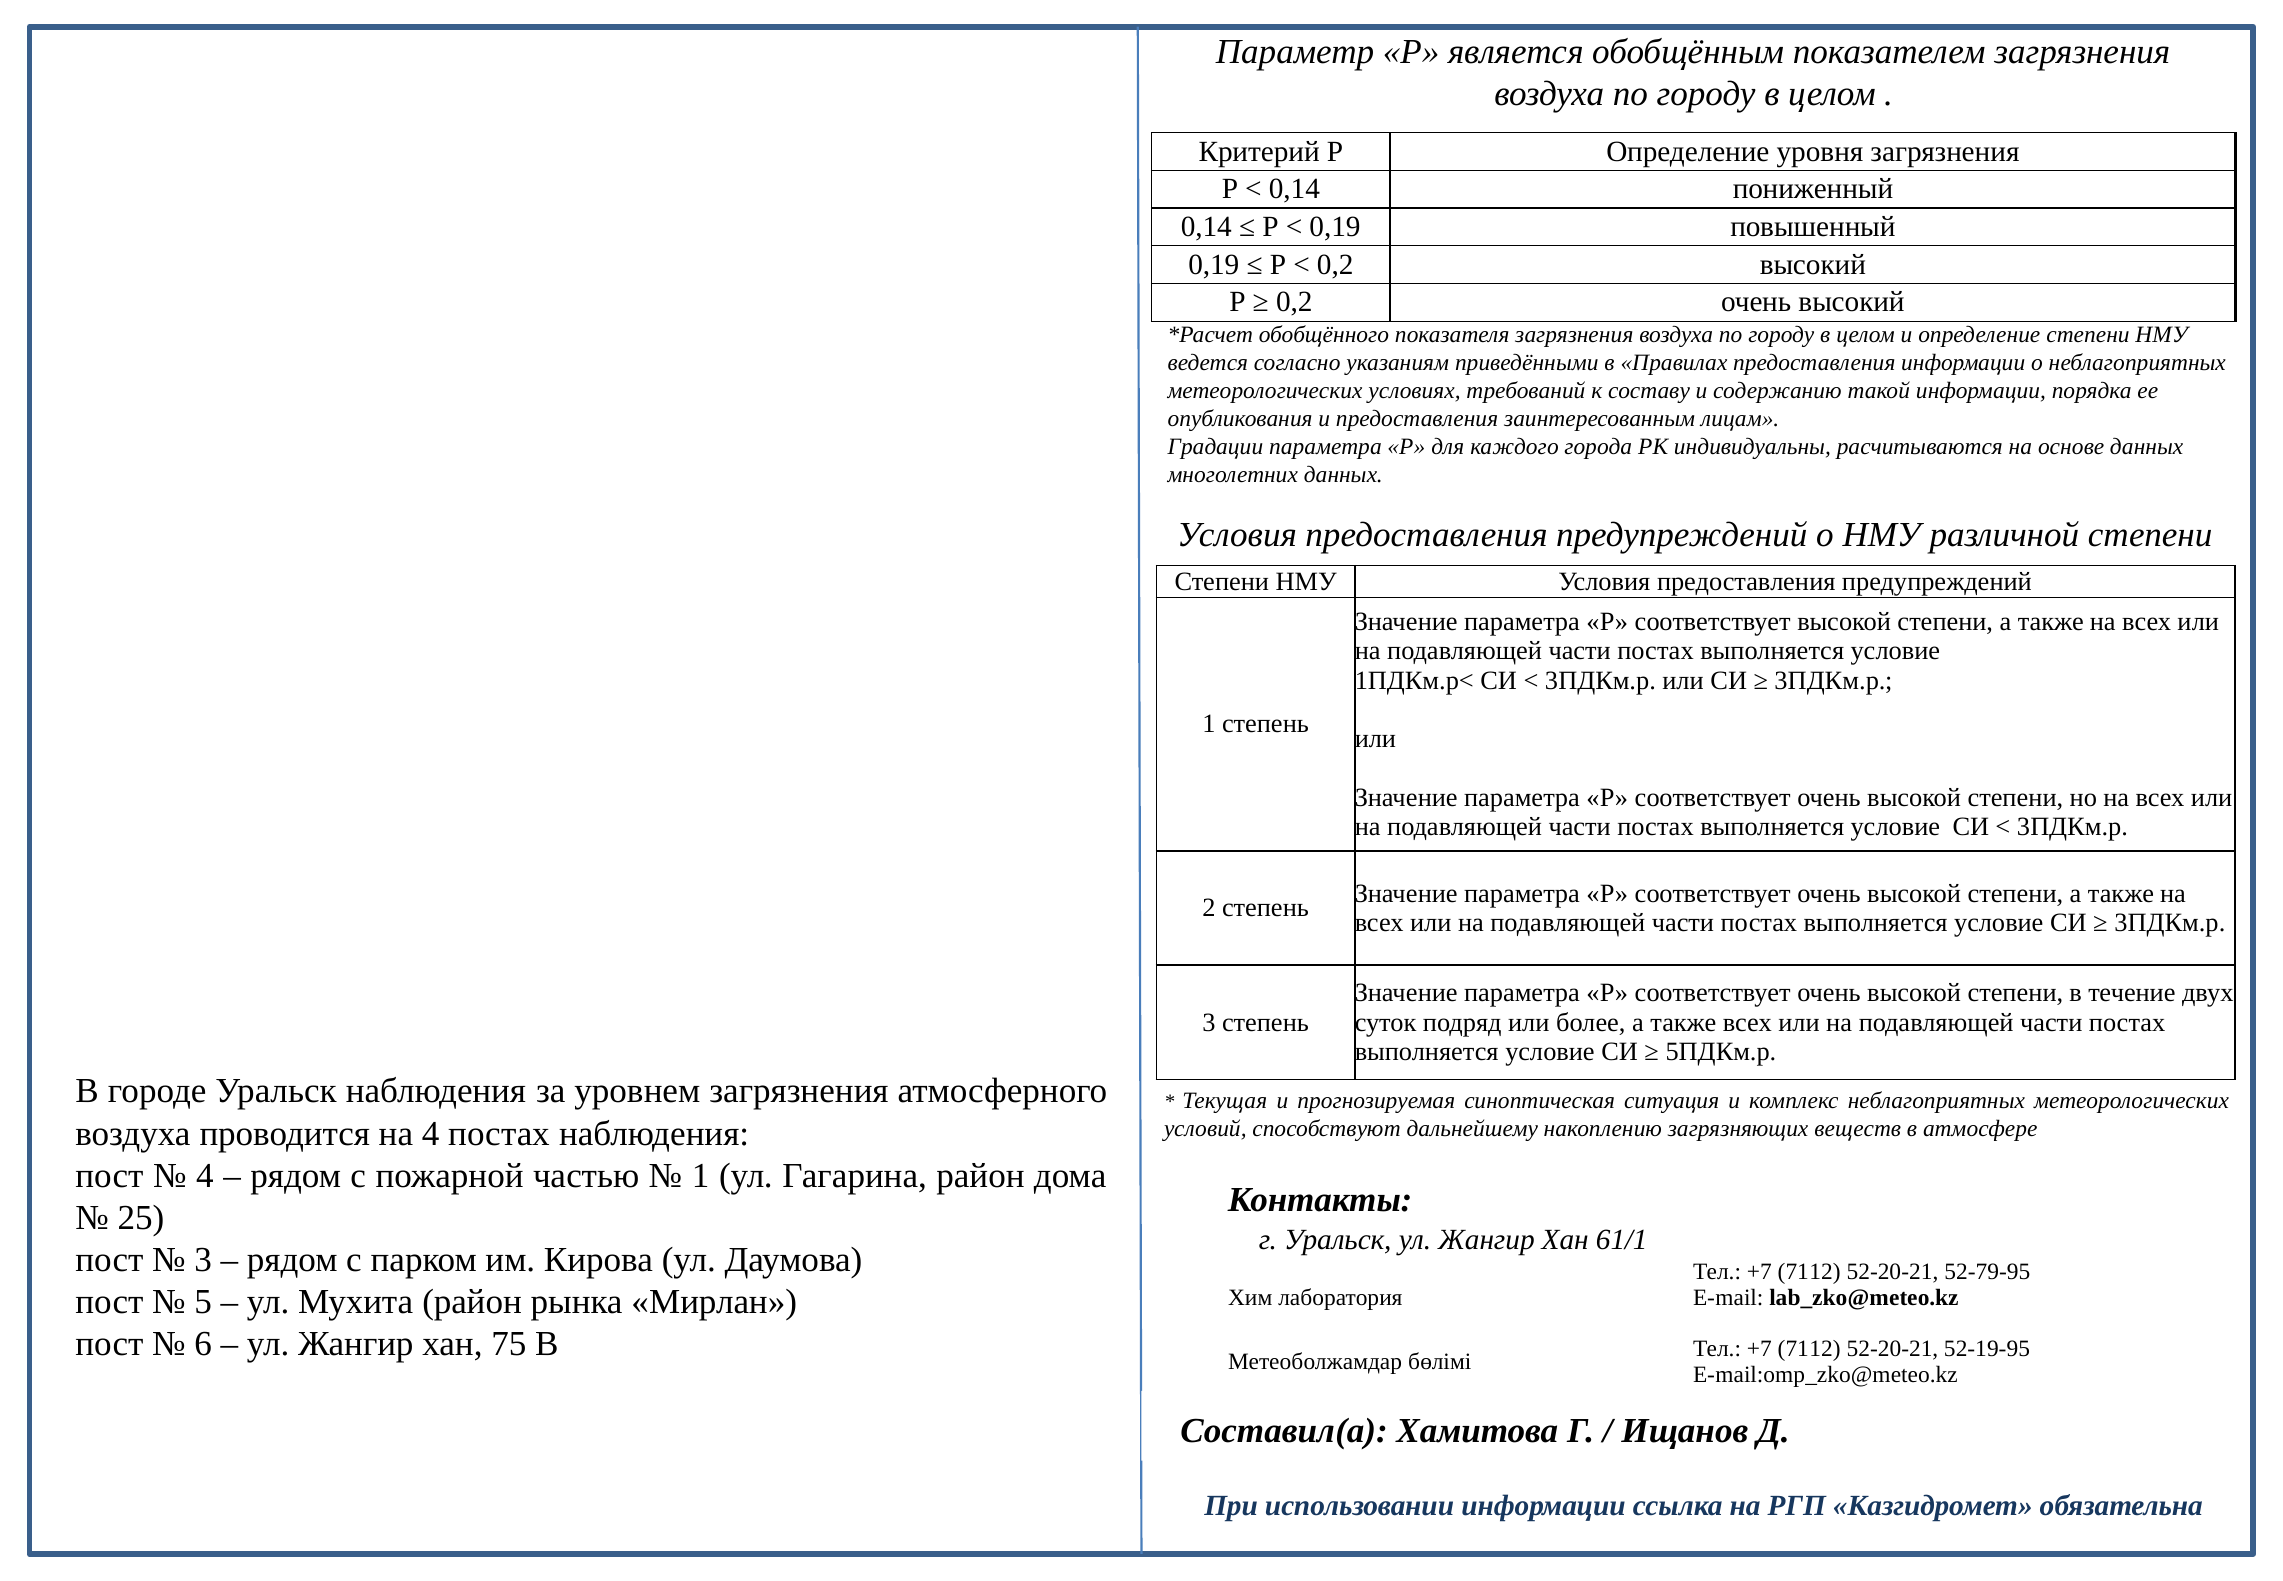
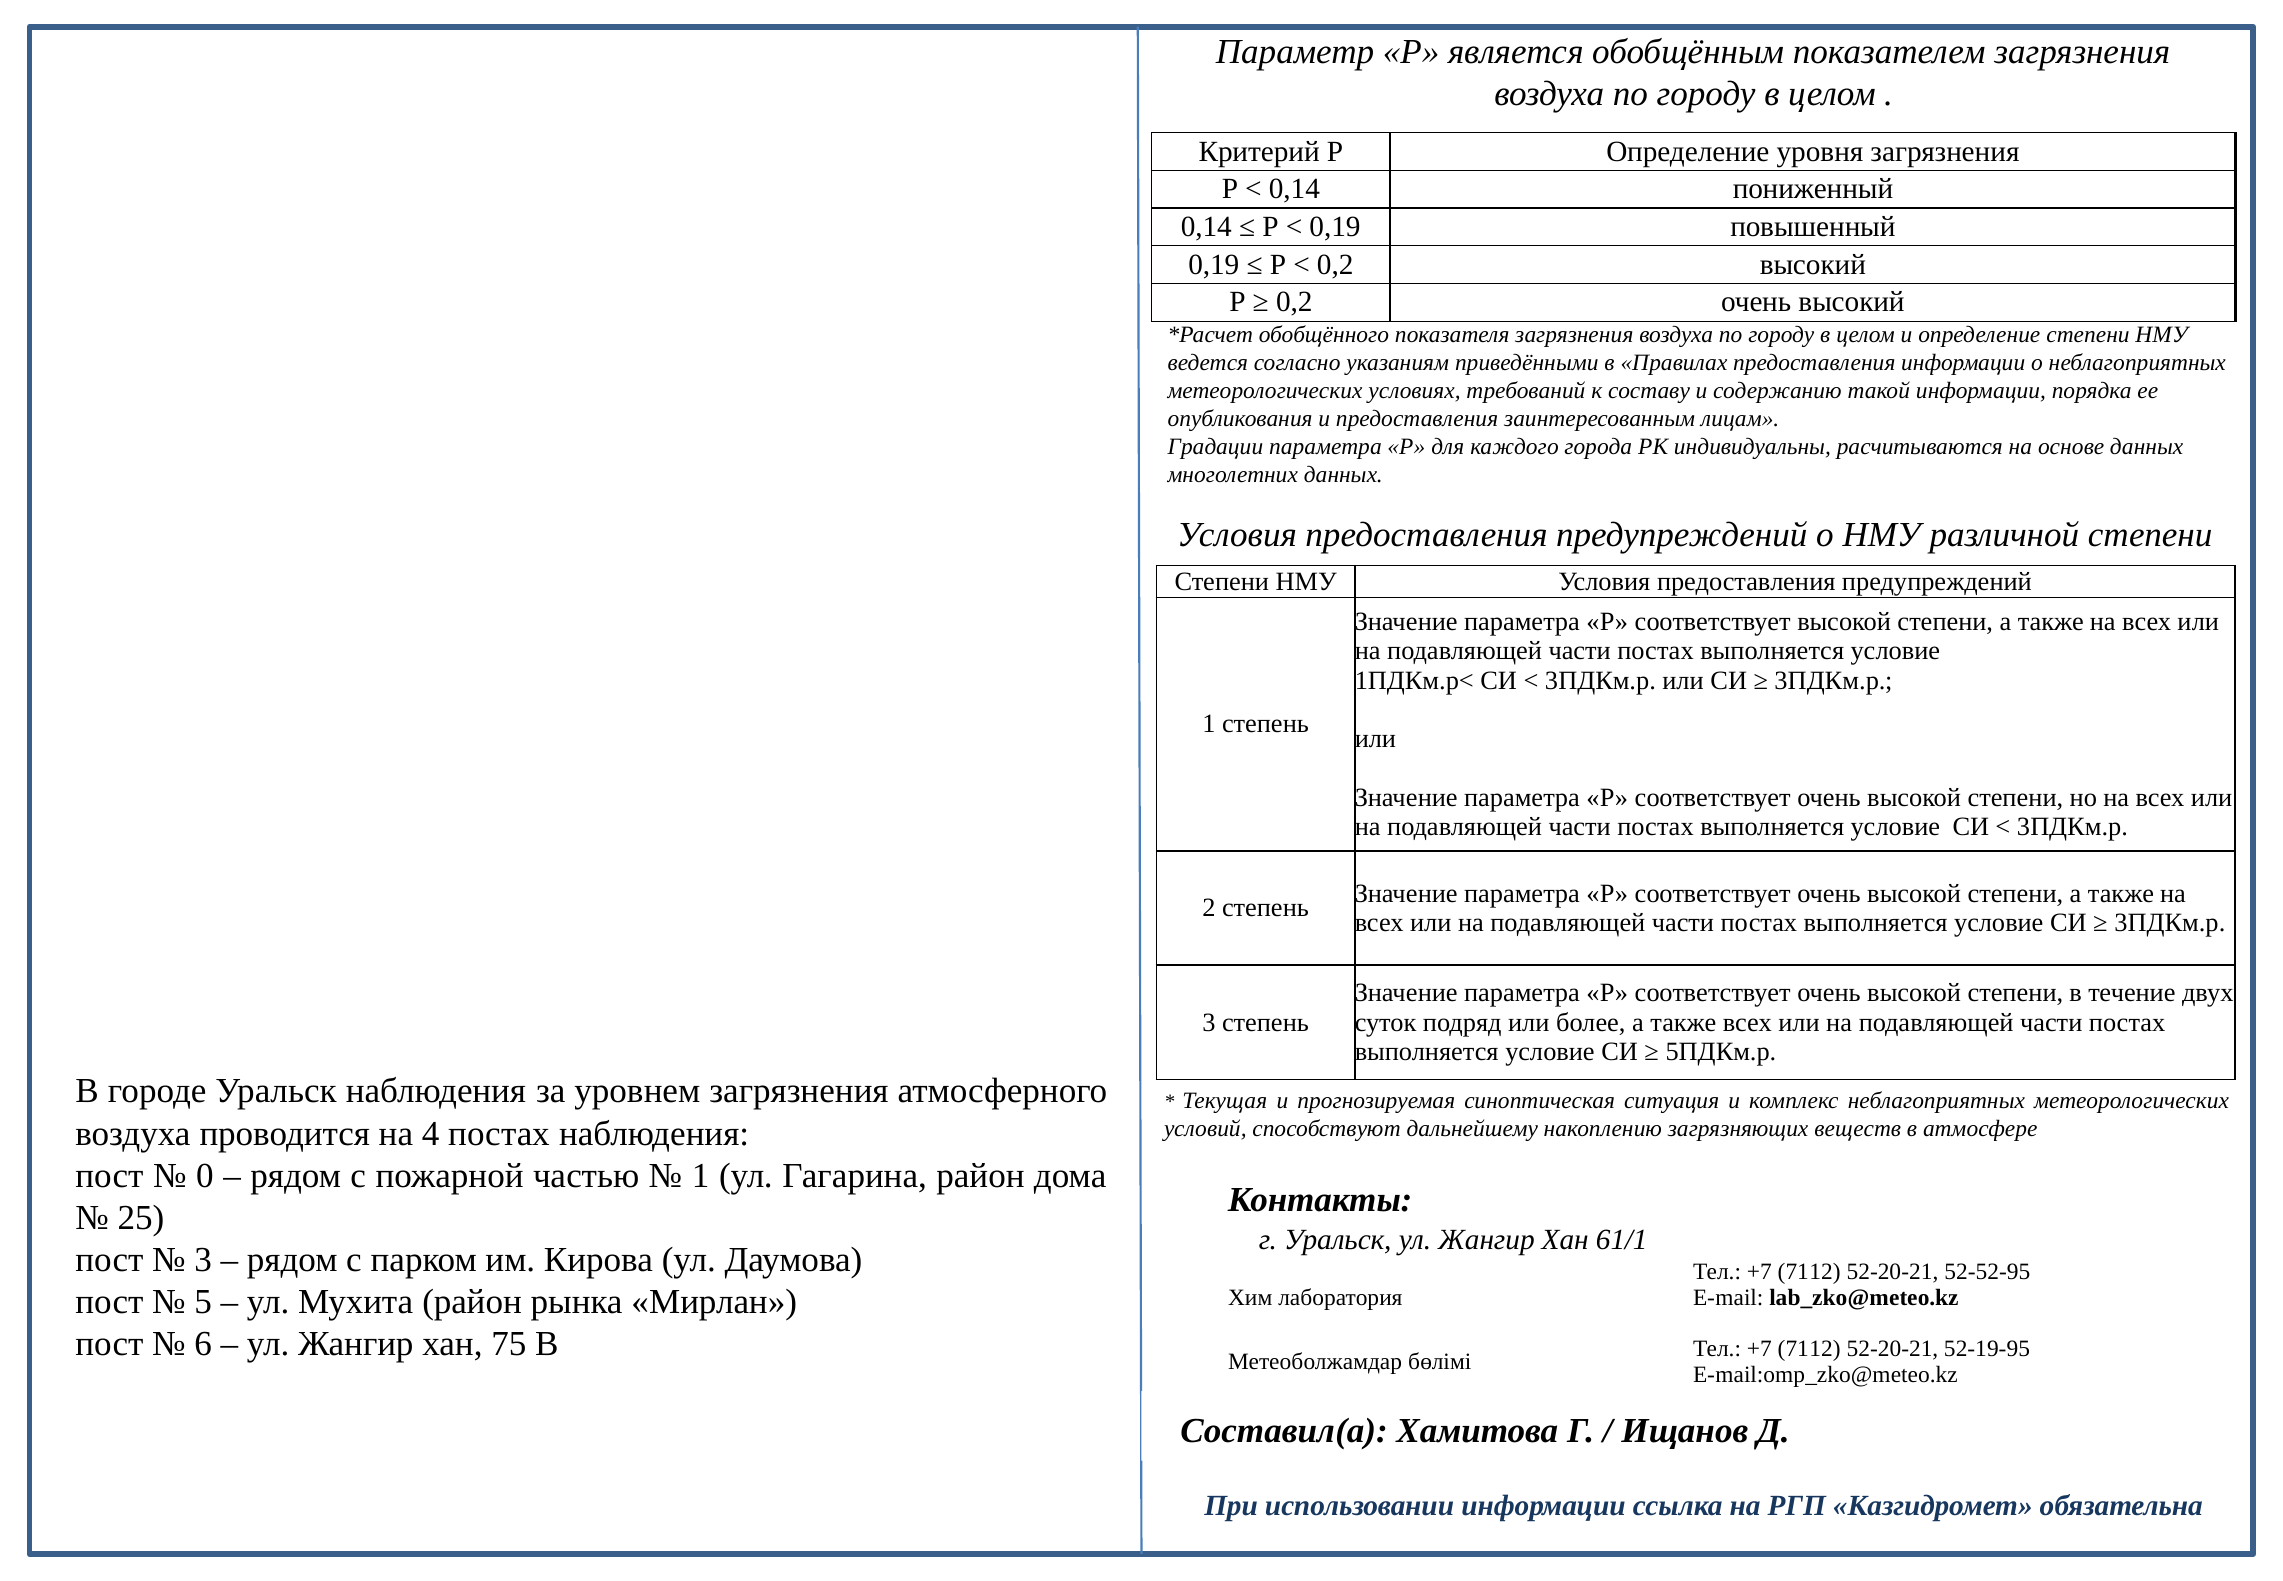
4 at (205, 1175): 4 -> 0
52-79-95: 52-79-95 -> 52-52-95
